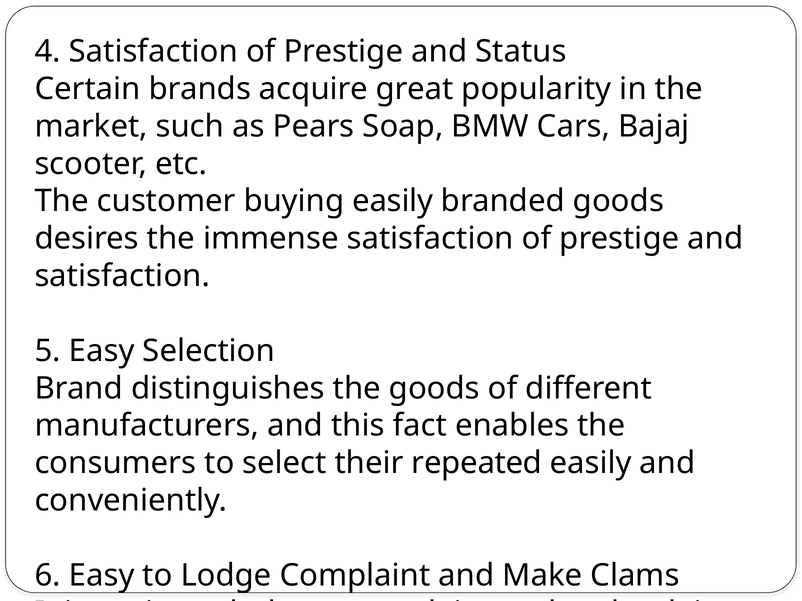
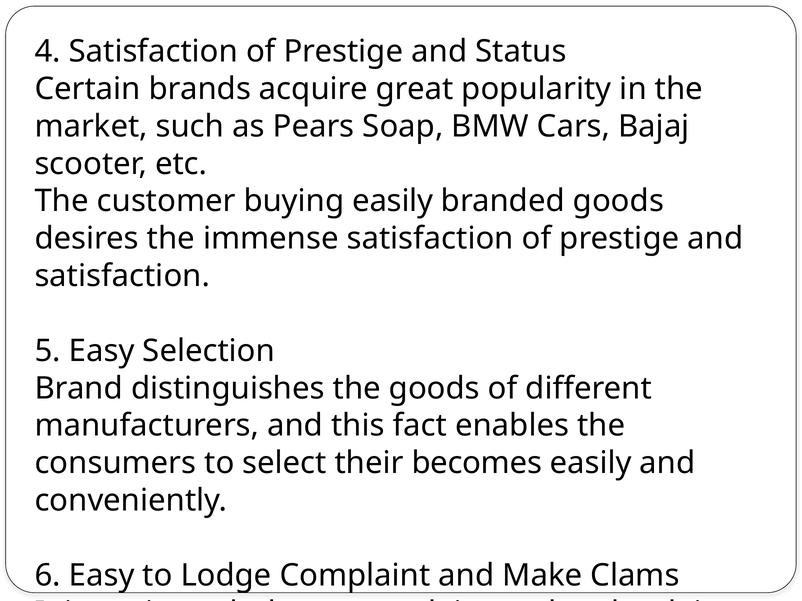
repeated: repeated -> becomes
